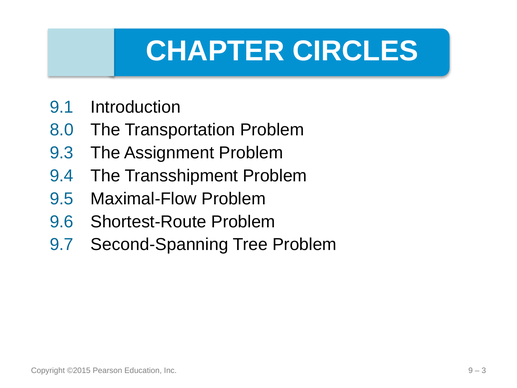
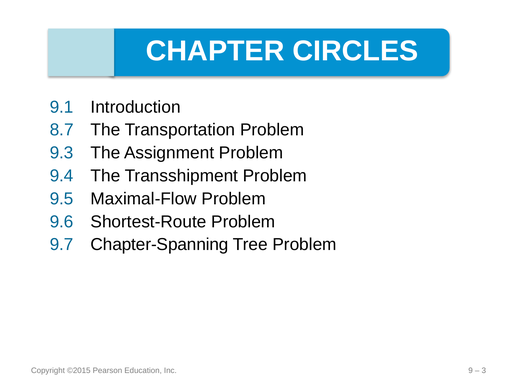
8.0: 8.0 -> 8.7
Second-Spanning: Second-Spanning -> Chapter-Spanning
